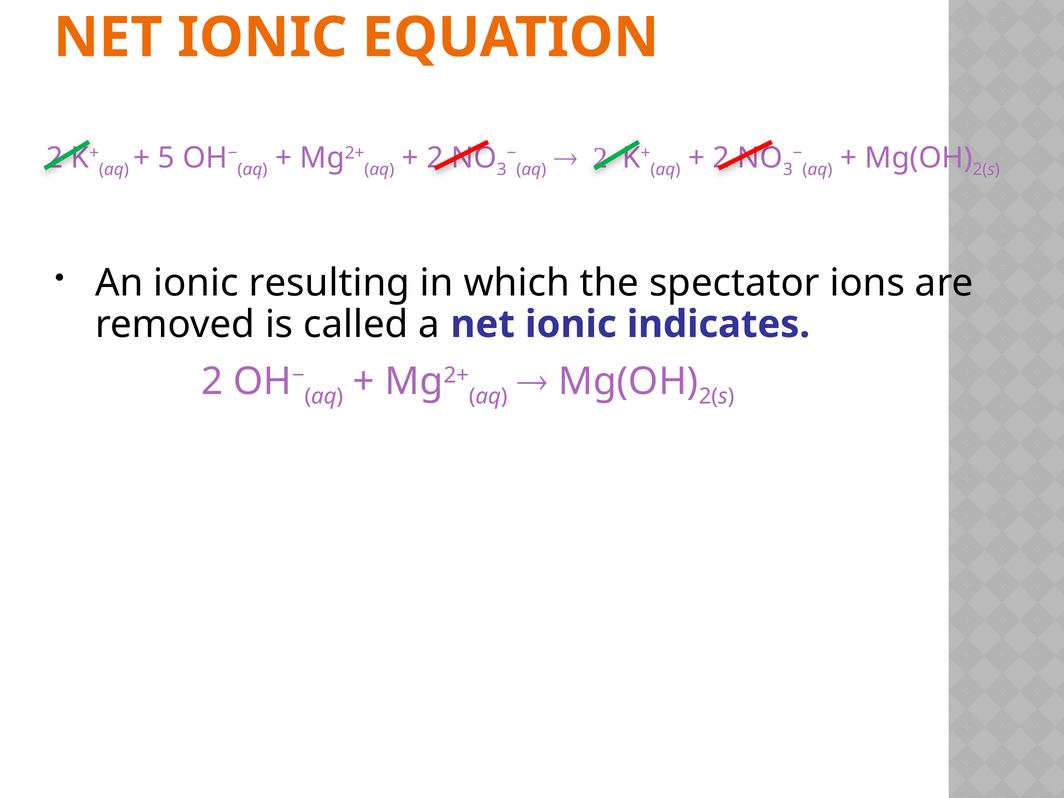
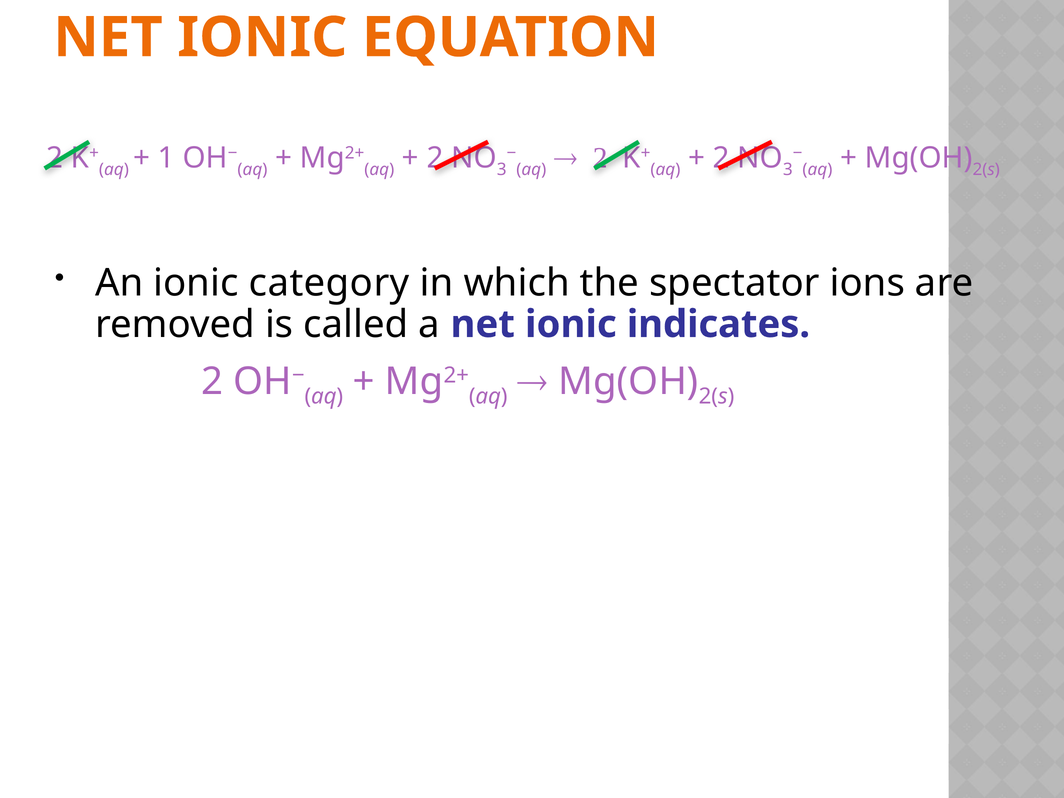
5: 5 -> 1
resulting: resulting -> category
